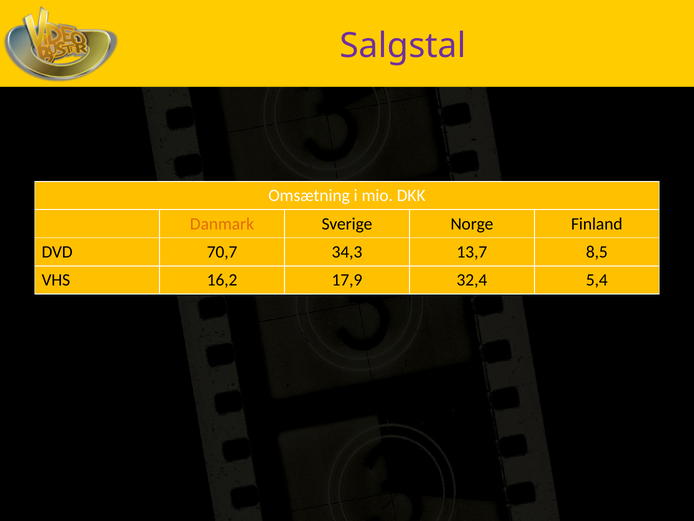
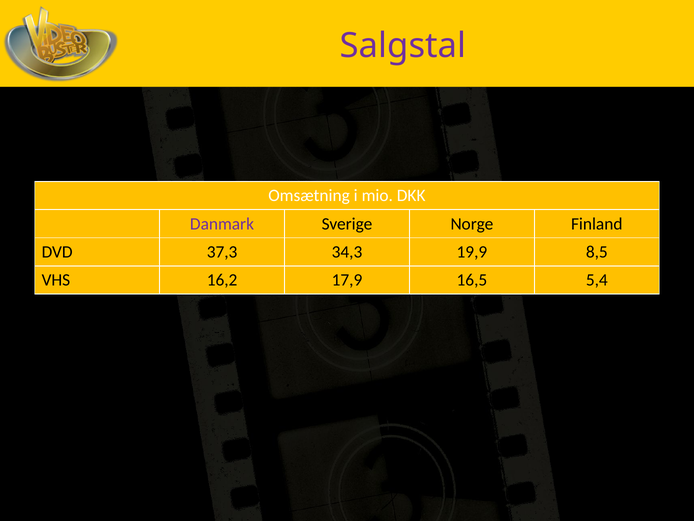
Danmark colour: orange -> purple
70,7: 70,7 -> 37,3
13,7: 13,7 -> 19,9
32,4: 32,4 -> 16,5
